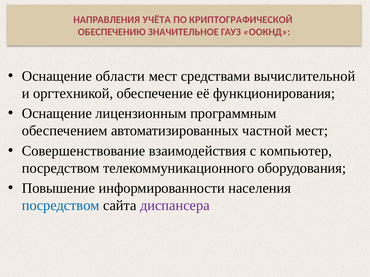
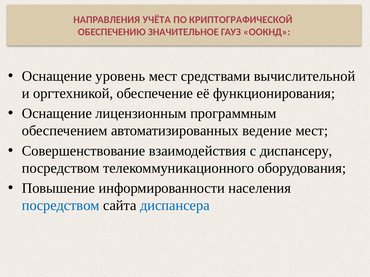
области: области -> уровень
частной: частной -> ведение
компьютер: компьютер -> диспансеру
диспансера colour: purple -> blue
